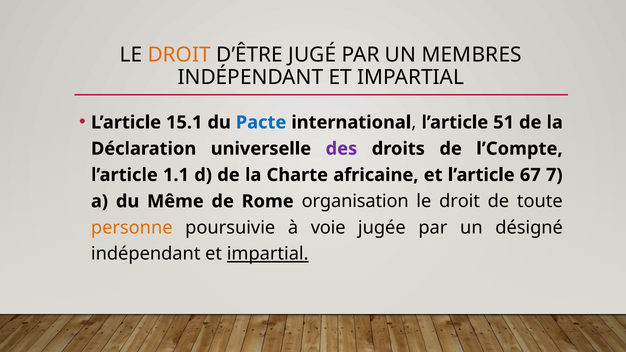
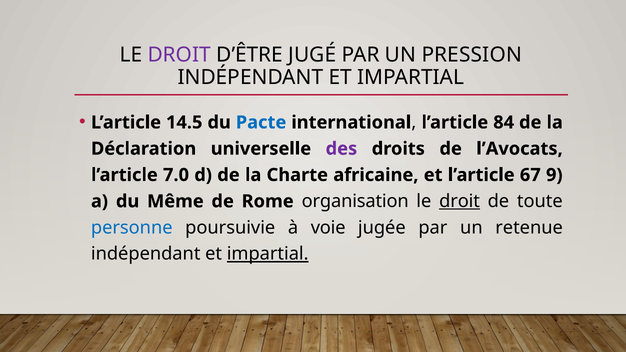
DROIT at (179, 55) colour: orange -> purple
MEMBRES: MEMBRES -> PRESSION
15.1: 15.1 -> 14.5
51: 51 -> 84
l’Compte: l’Compte -> l’Avocats
1.1: 1.1 -> 7.0
7: 7 -> 9
droit at (460, 201) underline: none -> present
personne colour: orange -> blue
désigné: désigné -> retenue
